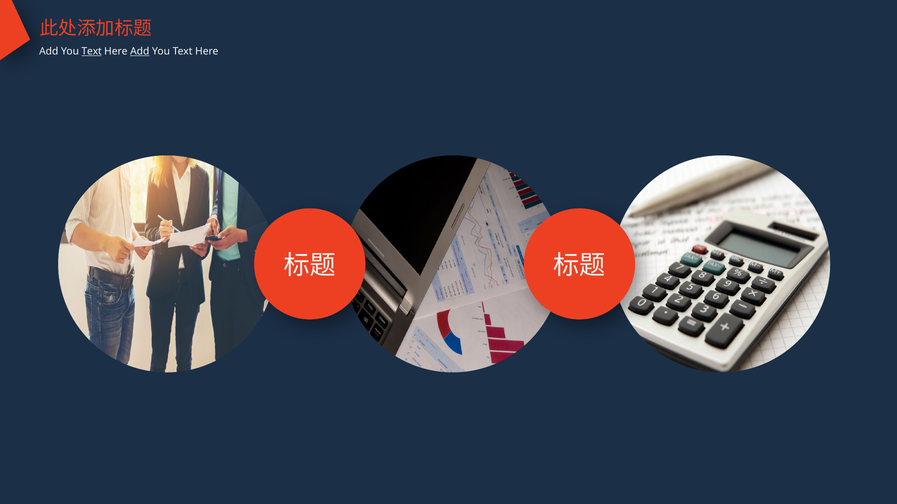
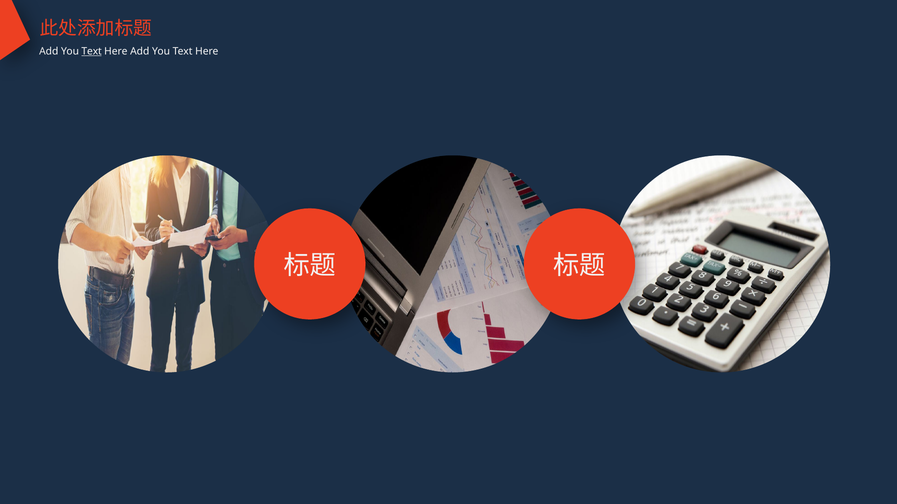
Add at (140, 51) underline: present -> none
